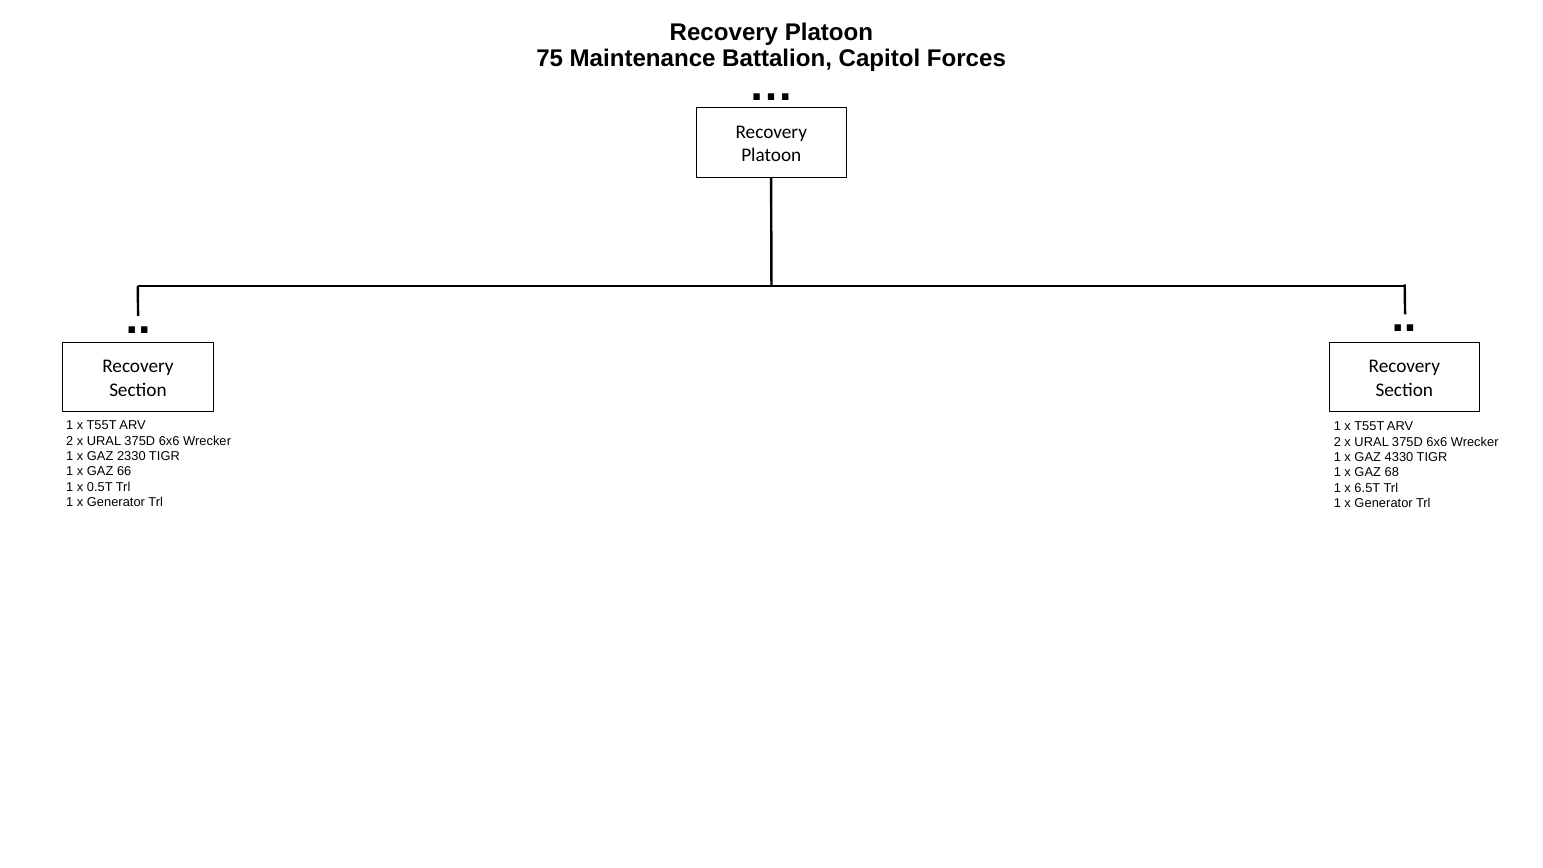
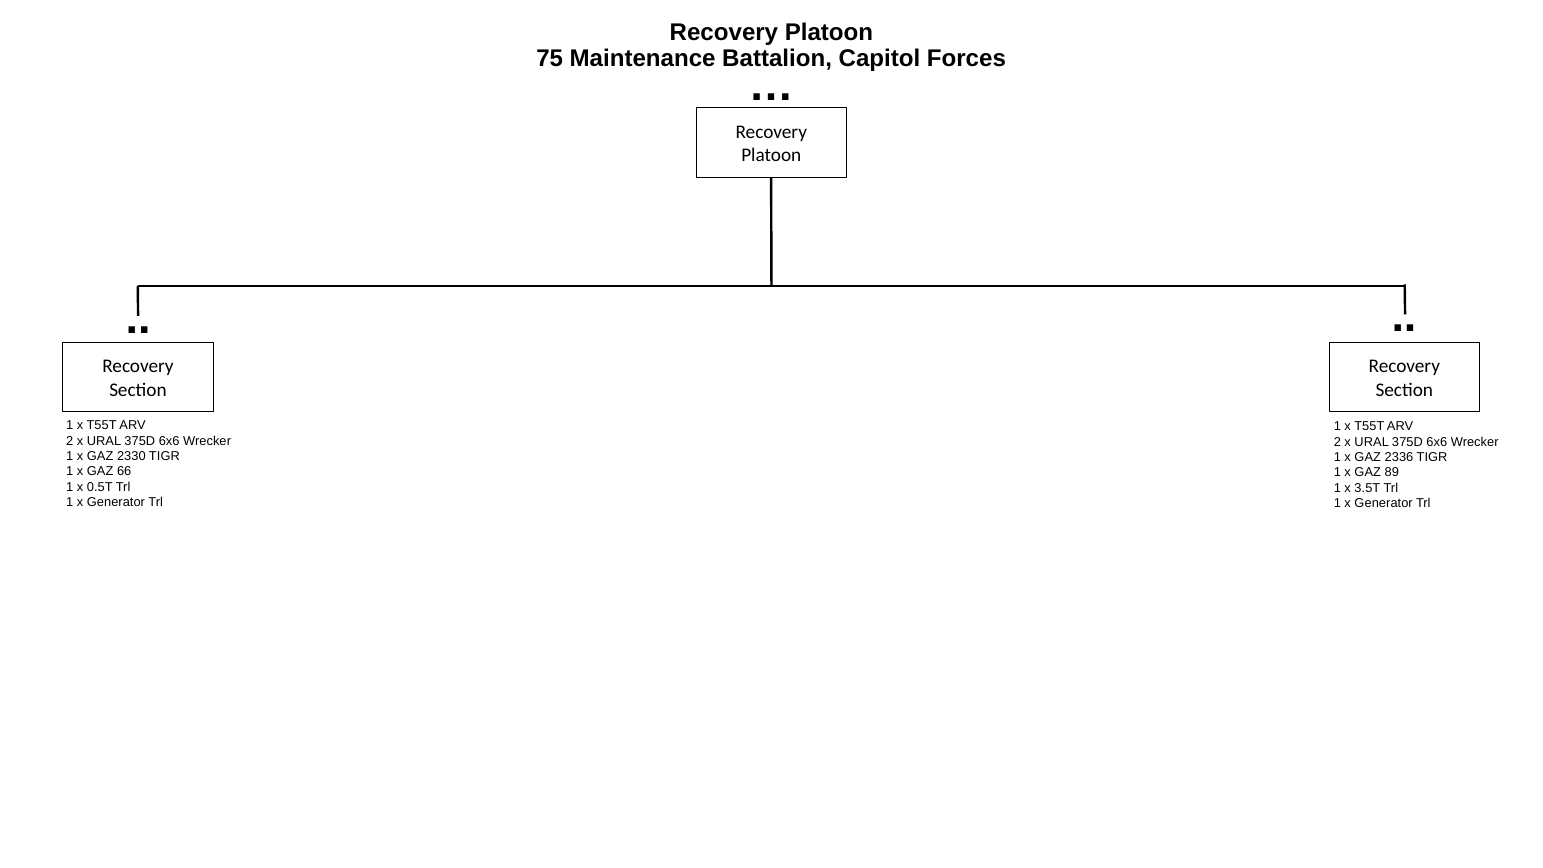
4330: 4330 -> 2336
68: 68 -> 89
6.5T: 6.5T -> 3.5T
